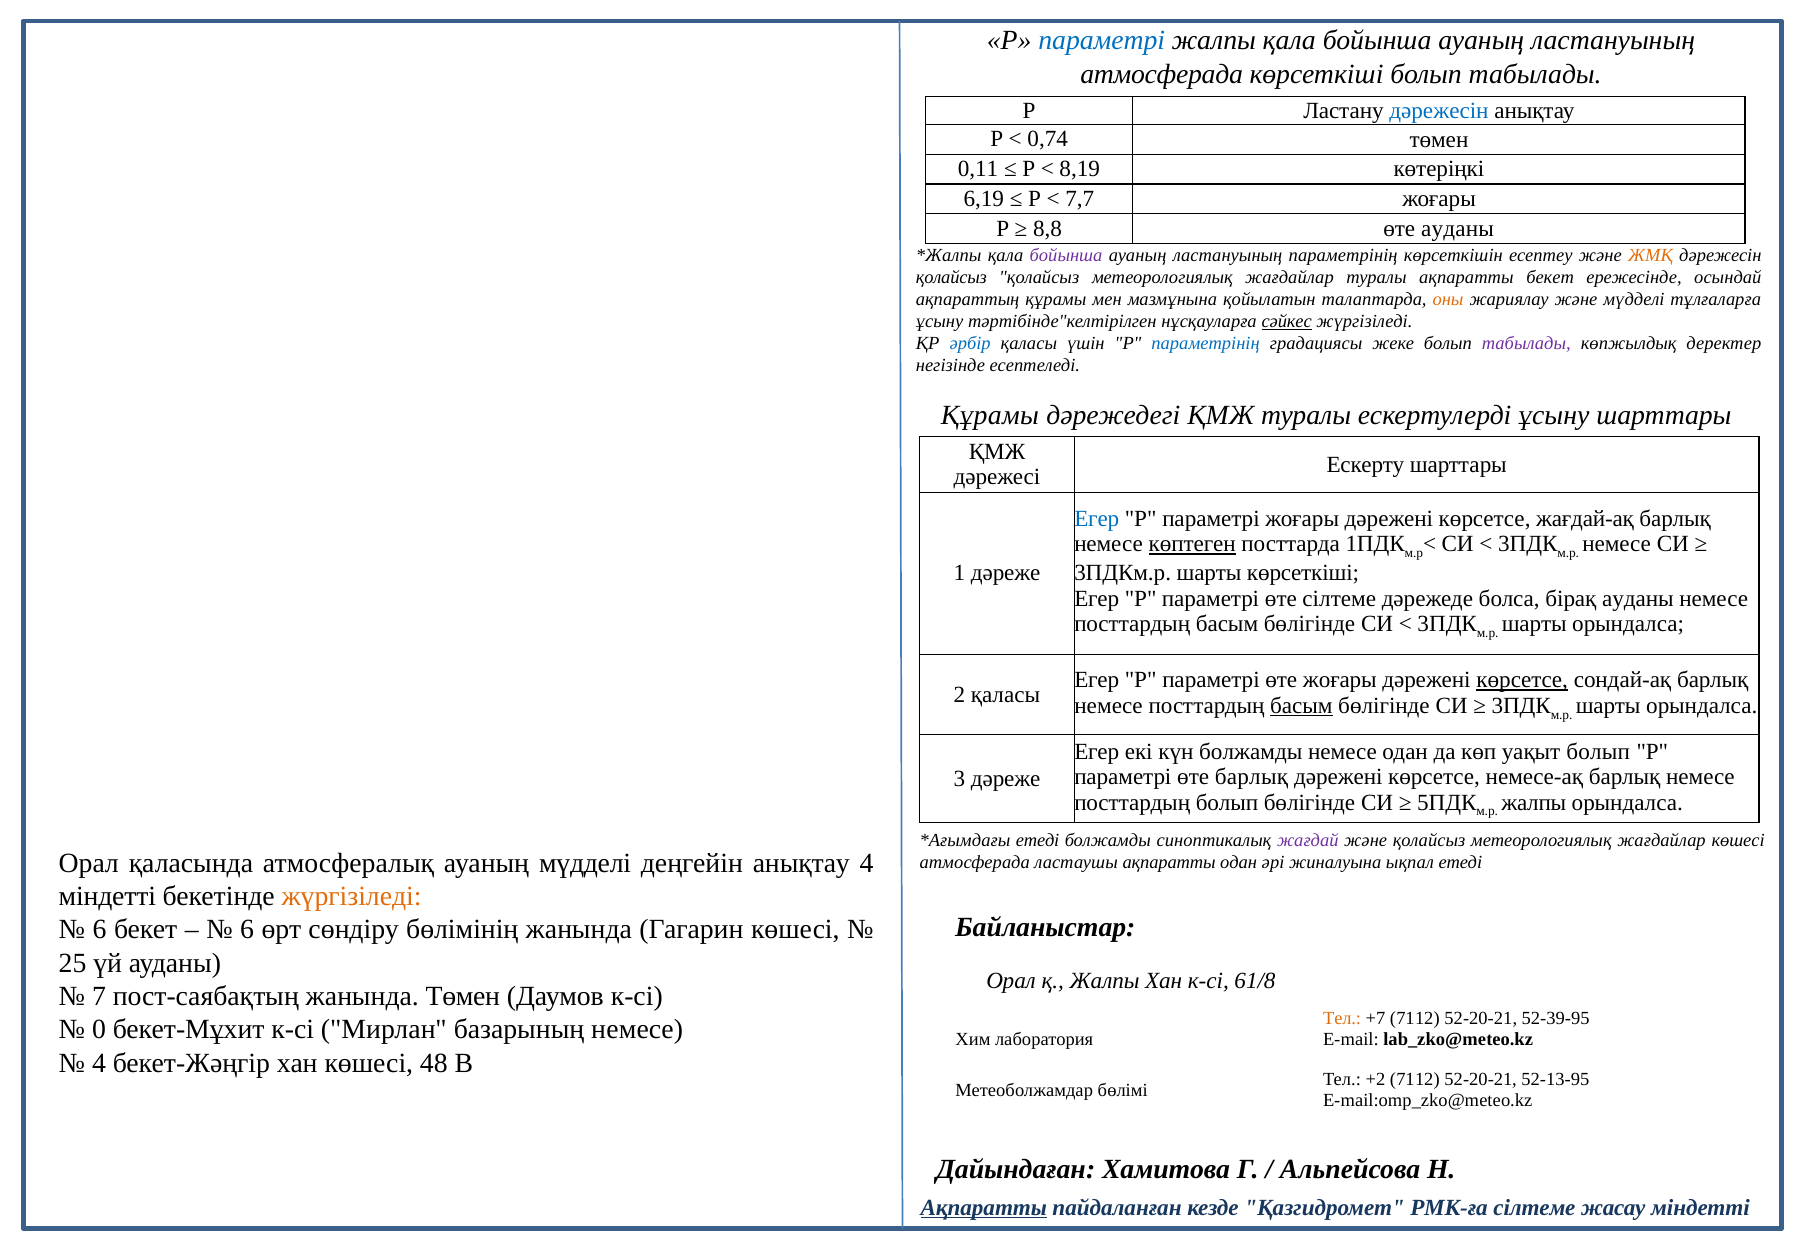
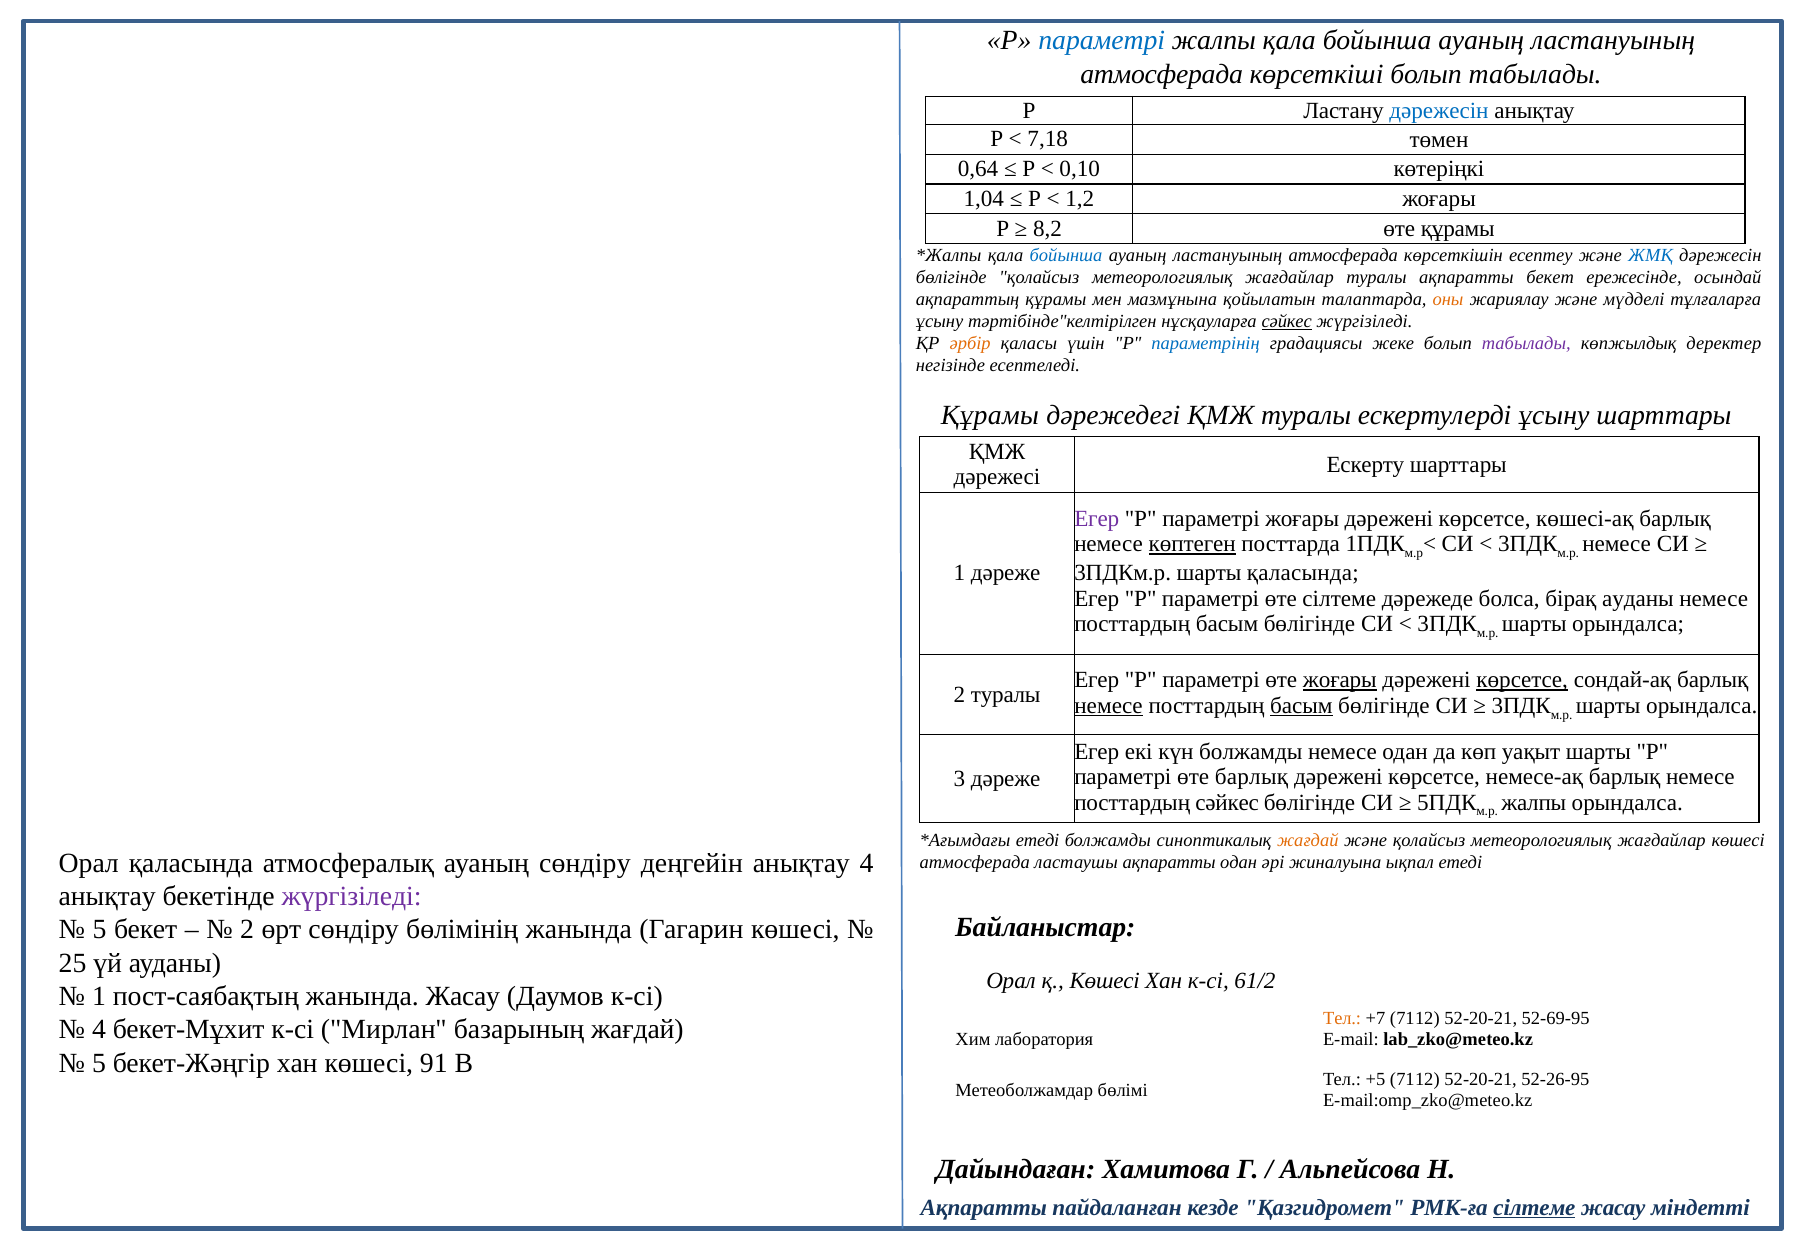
0,74: 0,74 -> 7,18
0,11: 0,11 -> 0,64
8,19: 8,19 -> 0,10
6,19: 6,19 -> 1,04
7,7: 7,7 -> 1,2
8,8: 8,8 -> 8,2
өте ауданы: ауданы -> құрамы
бойынша at (1066, 255) colour: purple -> blue
параметрінің at (1343, 255): параметрінің -> атмосферада
ЖМҚ colour: orange -> blue
қолайсыз at (951, 277): қолайсыз -> бөлігінде
әрбір colour: blue -> orange
Егер at (1097, 518) colour: blue -> purple
жағдай-ақ: жағдай-ақ -> көшесі-ақ
шарты көрсеткіші: көрсеткіші -> қаласында
жоғары at (1340, 680) underline: none -> present
2 қаласы: қаласы -> туралы
немесе at (1108, 705) underline: none -> present
уақыт болып: болып -> шарты
посттардың болып: болып -> сәйкес
жағдай at (1308, 840) colour: purple -> orange
ауаның мүдделі: мүдделі -> сөндіру
міндетті at (107, 896): міндетті -> анықтау
жүргізіледі at (352, 896) colour: orange -> purple
6 at (100, 929): 6 -> 5
6 at (247, 929): 6 -> 2
қ Жалпы: Жалпы -> Көшесі
61/8: 61/8 -> 61/2
7 at (99, 996): 7 -> 1
жанында Төмен: Төмен -> Жасау
52-39-95: 52-39-95 -> 52-69-95
0 at (99, 1029): 0 -> 4
базарының немесе: немесе -> жағдай
4 at (99, 1063): 4 -> 5
48: 48 -> 91
+2: +2 -> +5
52-13-95: 52-13-95 -> 52-26-95
Ақпаратты at (984, 1207) underline: present -> none
сілтеме at (1534, 1207) underline: none -> present
